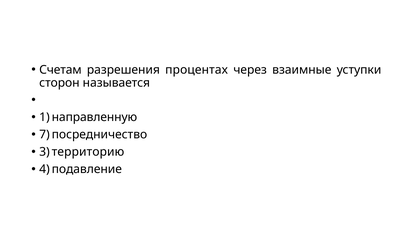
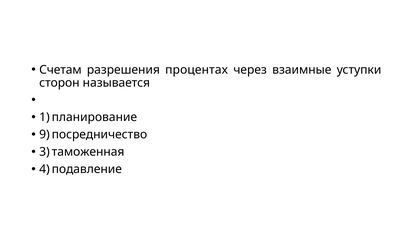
направленную: направленную -> планирование
7: 7 -> 9
территорию: территорию -> таможенная
